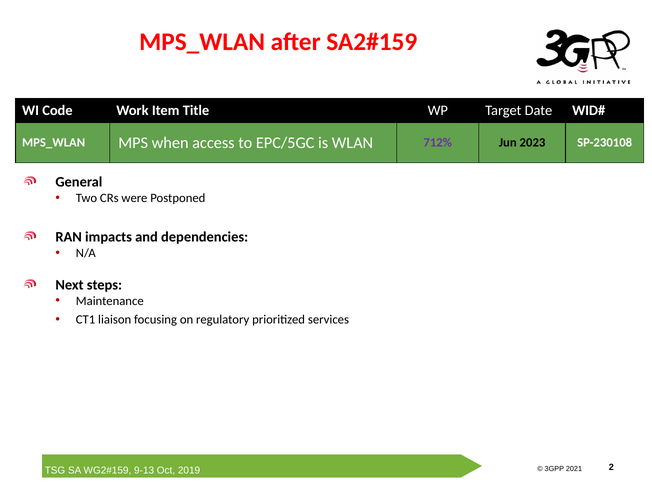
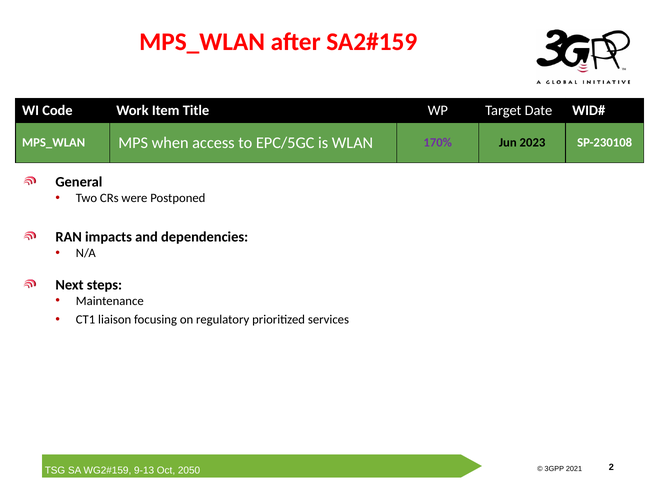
712%: 712% -> 170%
2019: 2019 -> 2050
